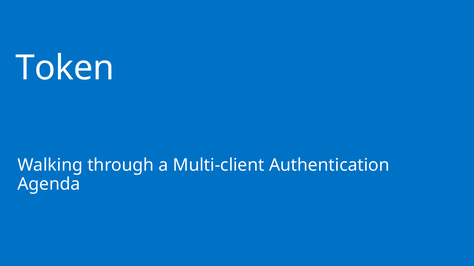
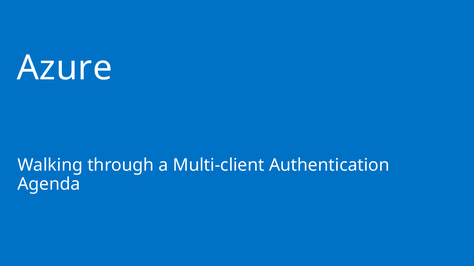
Token: Token -> Azure
